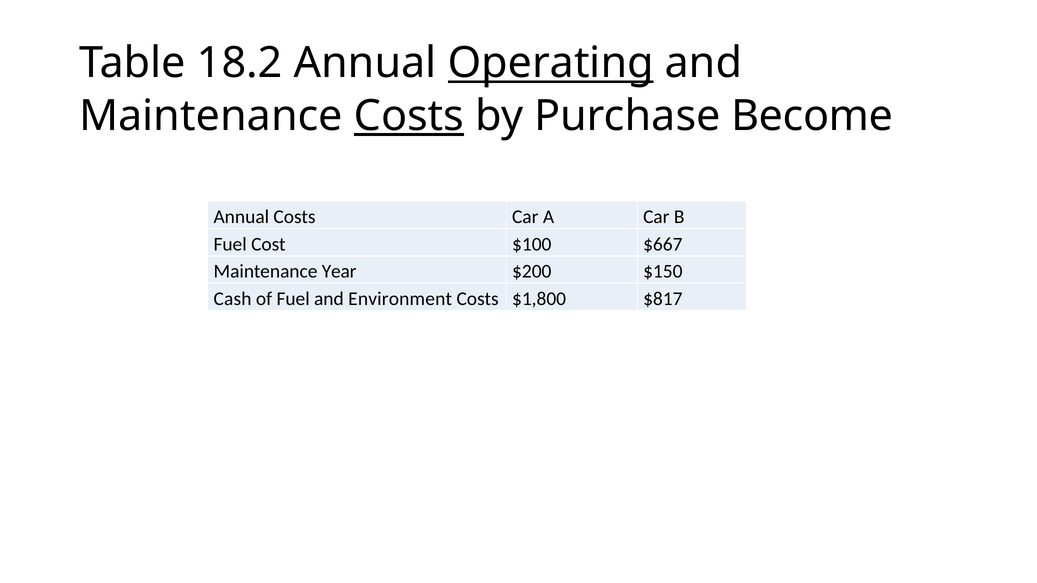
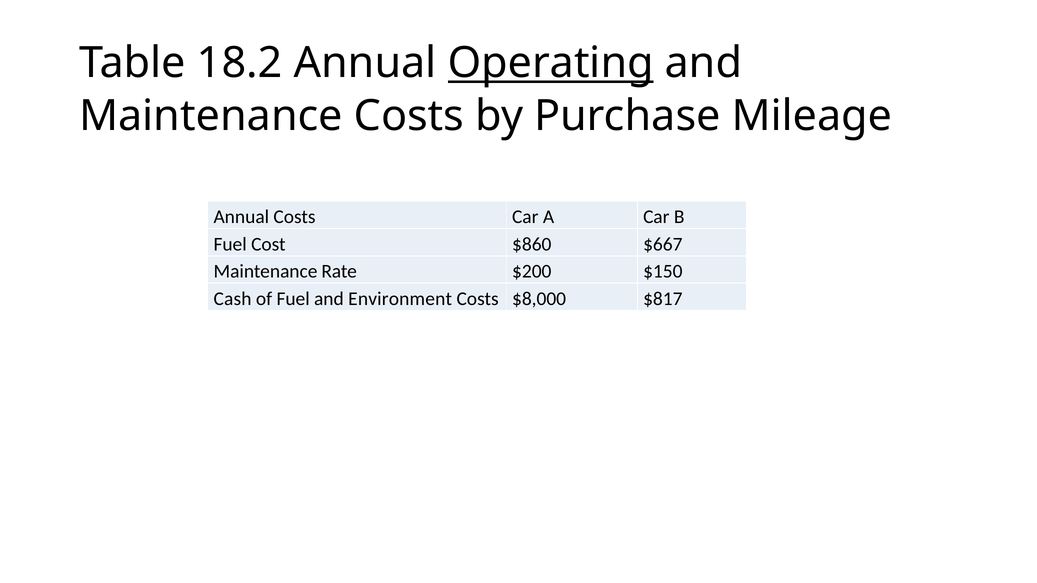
Costs at (409, 116) underline: present -> none
Become: Become -> Mileage
$100: $100 -> $860
Year: Year -> Rate
$1,800: $1,800 -> $8,000
